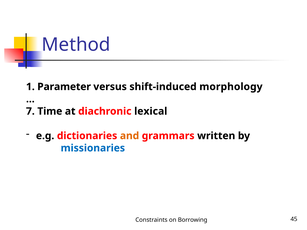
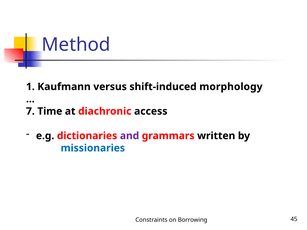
Parameter: Parameter -> Kaufmann
lexical: lexical -> access
and colour: orange -> purple
